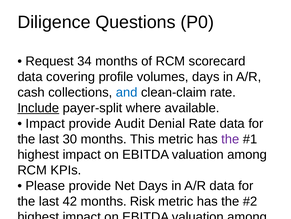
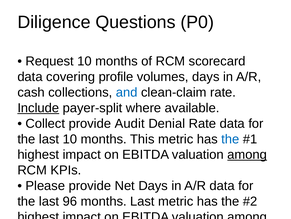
Request 34: 34 -> 10
Impact at (45, 123): Impact -> Collect
last 30: 30 -> 10
the at (230, 139) colour: purple -> blue
among at (247, 154) underline: none -> present
42: 42 -> 96
months Risk: Risk -> Last
